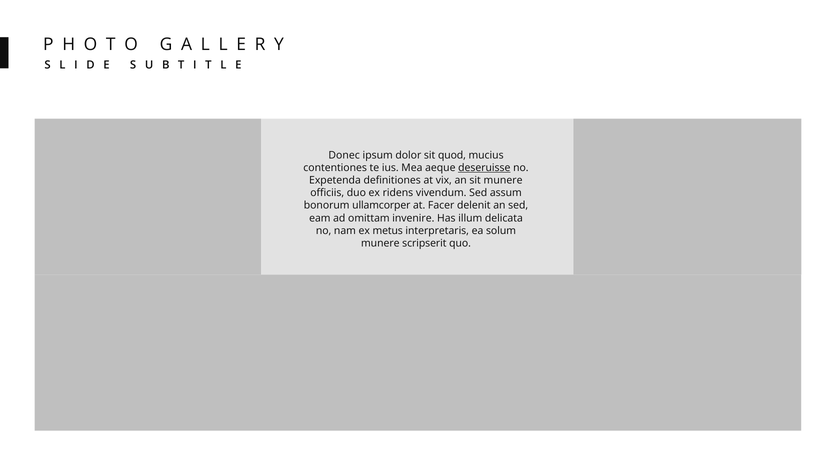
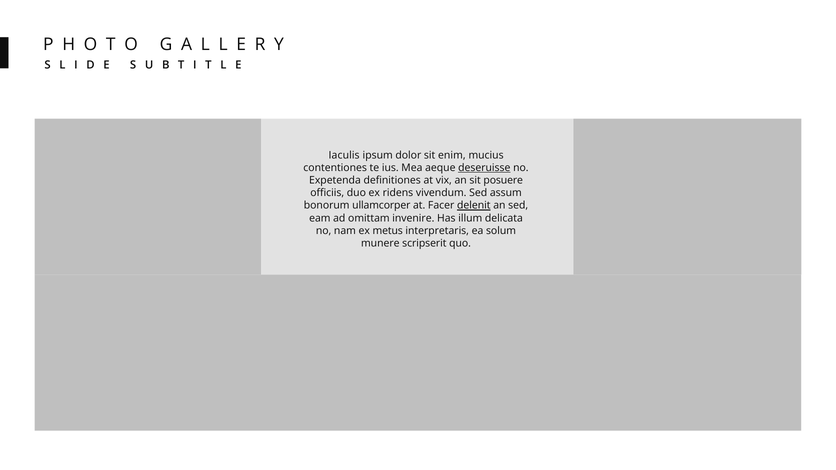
Donec: Donec -> Iaculis
quod: quod -> enim
sit munere: munere -> posuere
delenit underline: none -> present
